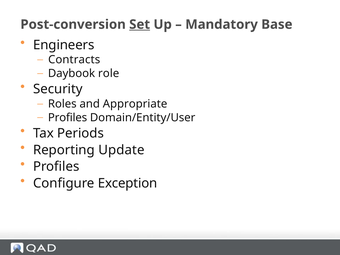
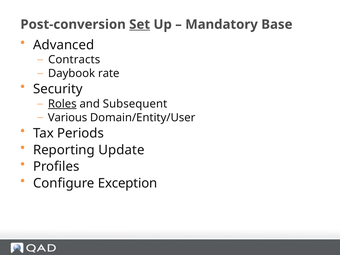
Engineers: Engineers -> Advanced
role: role -> rate
Roles underline: none -> present
Appropriate: Appropriate -> Subsequent
Profiles at (68, 118): Profiles -> Various
